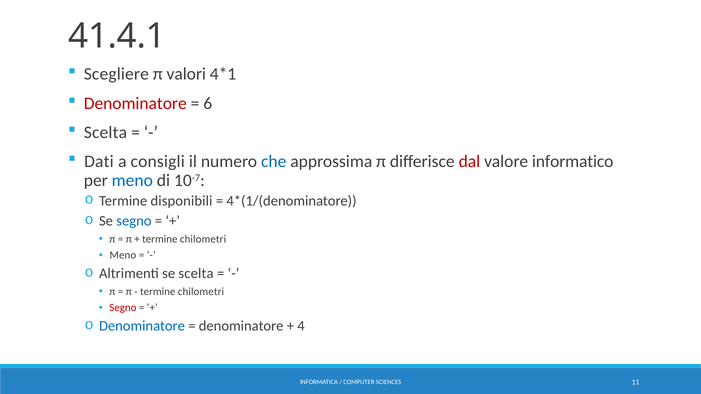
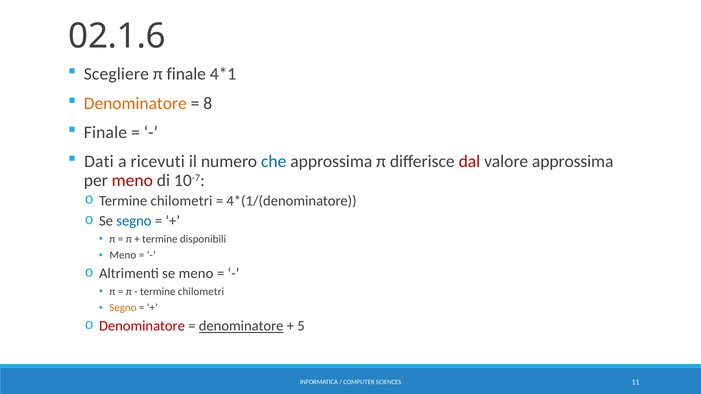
41.4.1: 41.4.1 -> 02.1.6
π valori: valori -> finale
Denominatore at (135, 103) colour: red -> orange
6: 6 -> 8
Scelta at (105, 133): Scelta -> Finale
consigli: consigli -> ricevuti
valore informatico: informatico -> approssima
meno at (132, 181) colour: blue -> red
disponibili at (181, 201): disponibili -> chilometri
chilometri at (203, 239): chilometri -> disponibili
se scelta: scelta -> meno
Segno at (123, 308) colour: red -> orange
Denominatore at (142, 326) colour: blue -> red
denominatore at (241, 326) underline: none -> present
4: 4 -> 5
